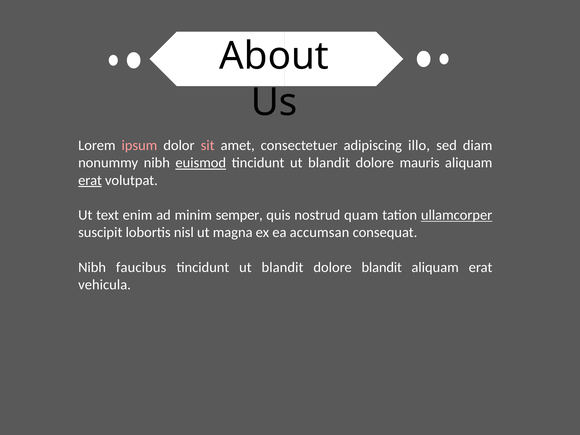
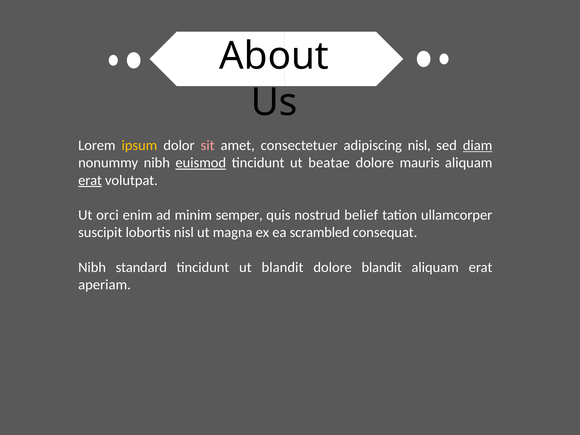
ipsum colour: pink -> yellow
adipiscing illo: illo -> nisl
diam underline: none -> present
blandit at (329, 163): blandit -> beatae
text: text -> orci
quam: quam -> belief
ullamcorper underline: present -> none
accumsan: accumsan -> scrambled
faucibus: faucibus -> standard
vehicula: vehicula -> aperiam
